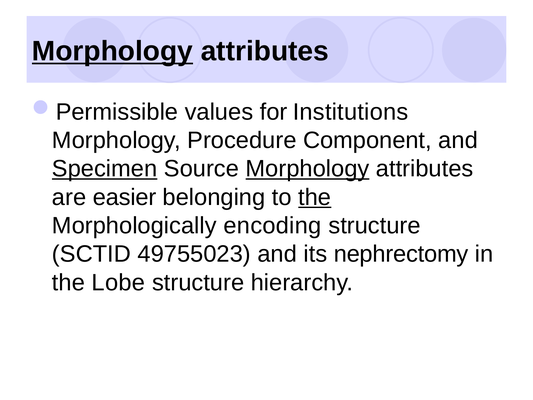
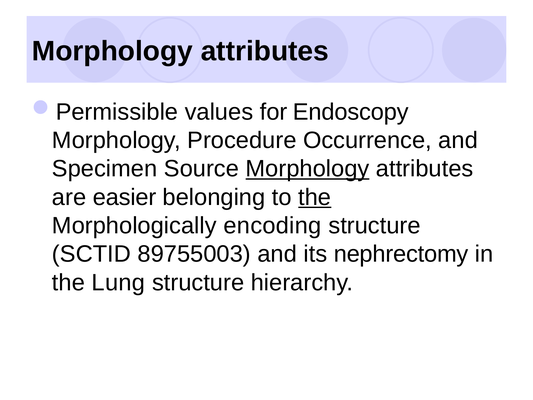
Morphology at (112, 51) underline: present -> none
Institutions: Institutions -> Endoscopy
Component: Component -> Occurrence
Specimen underline: present -> none
49755023: 49755023 -> 89755003
Lobe: Lobe -> Lung
